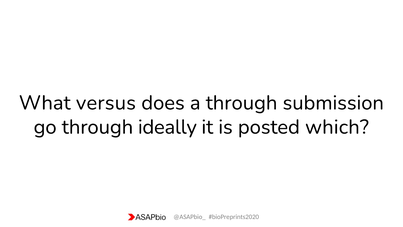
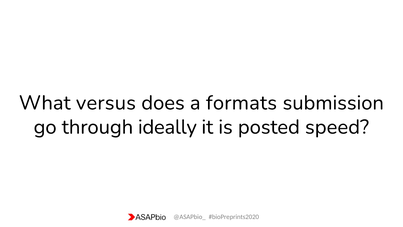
a through: through -> formats
which: which -> speed
